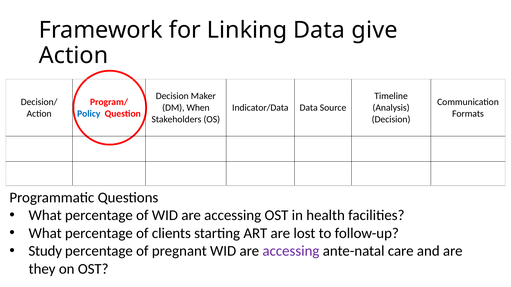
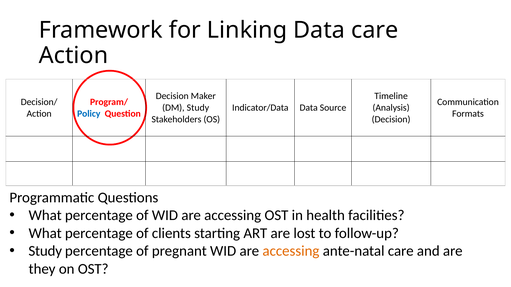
Data give: give -> care
DM When: When -> Study
accessing at (291, 251) colour: purple -> orange
